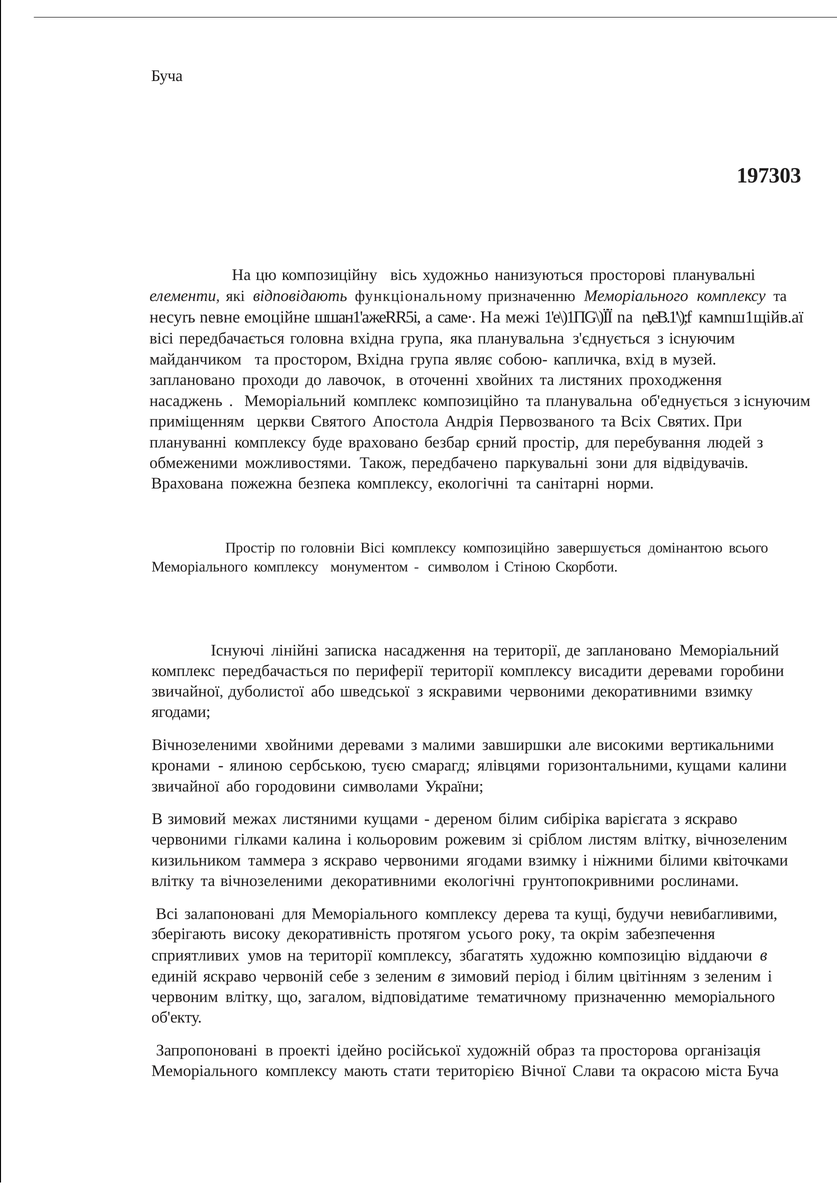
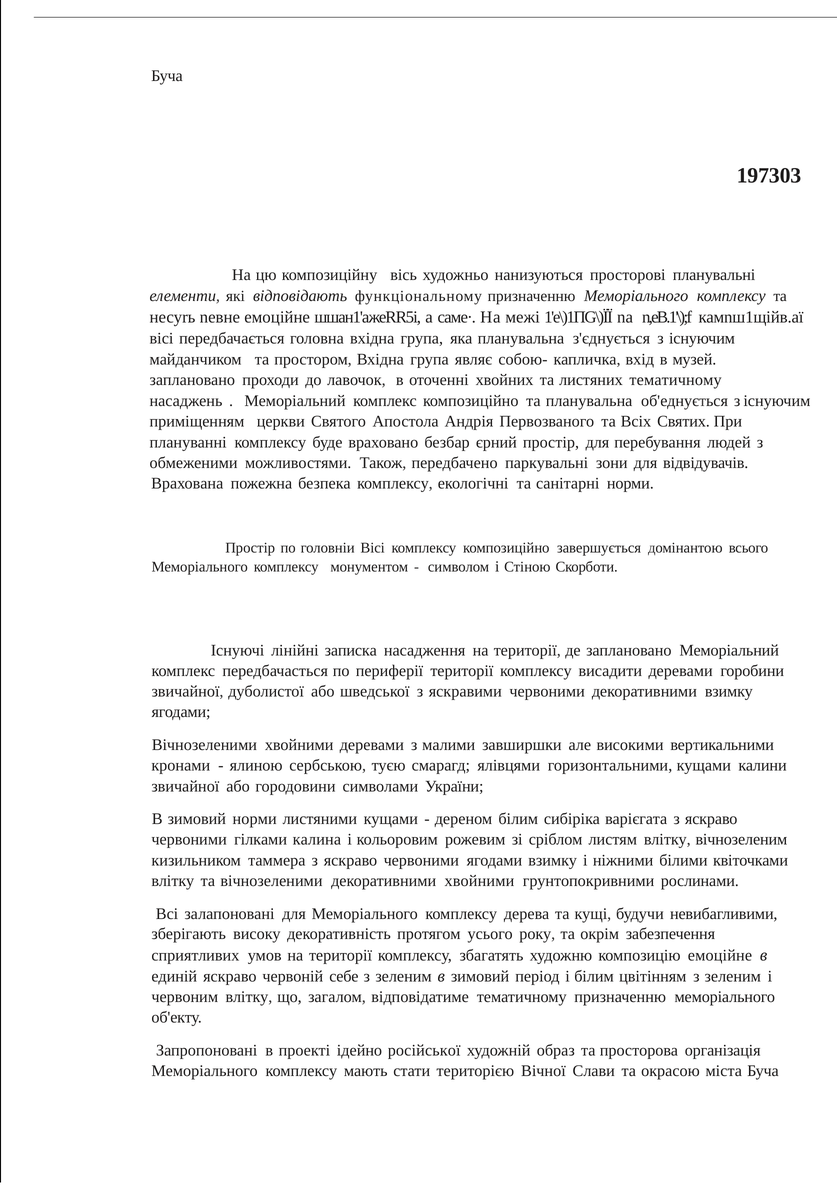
листяних проходження: проходження -> тематичному
зимовий межах: межах -> норми
декоративними екологічні: екологічні -> хвойними
композицію віддаючи: віддаючи -> емоційне
